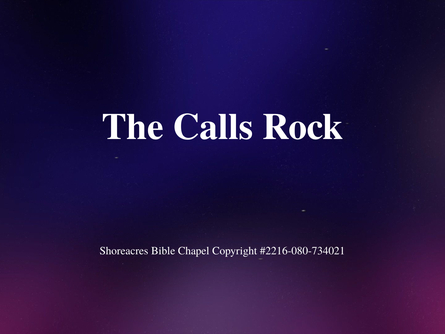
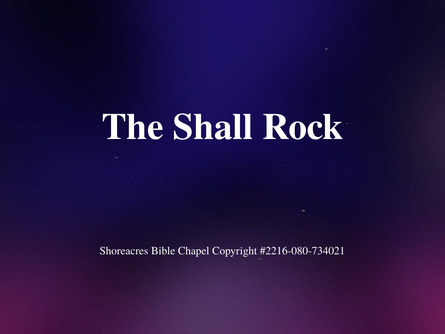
Calls: Calls -> Shall
